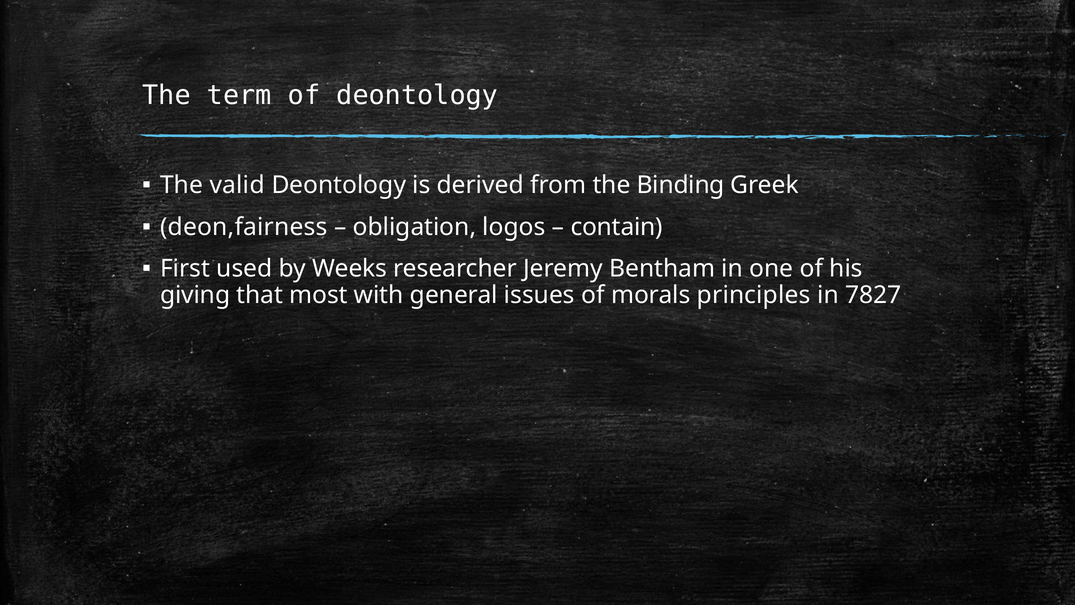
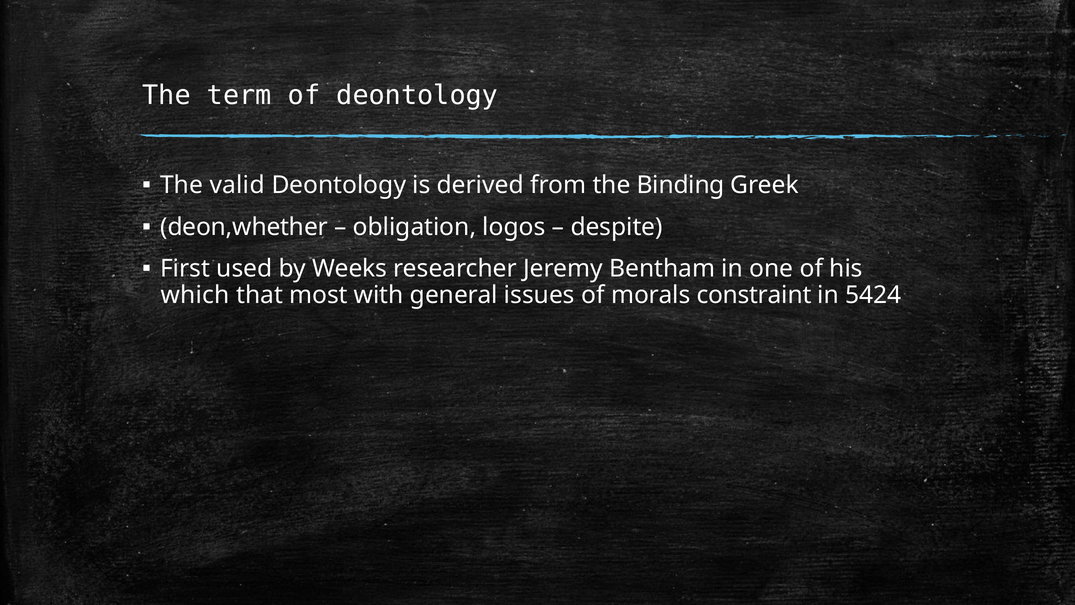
deon,fairness: deon,fairness -> deon,whether
contain: contain -> despite
giving: giving -> which
principles: principles -> constraint
7827: 7827 -> 5424
